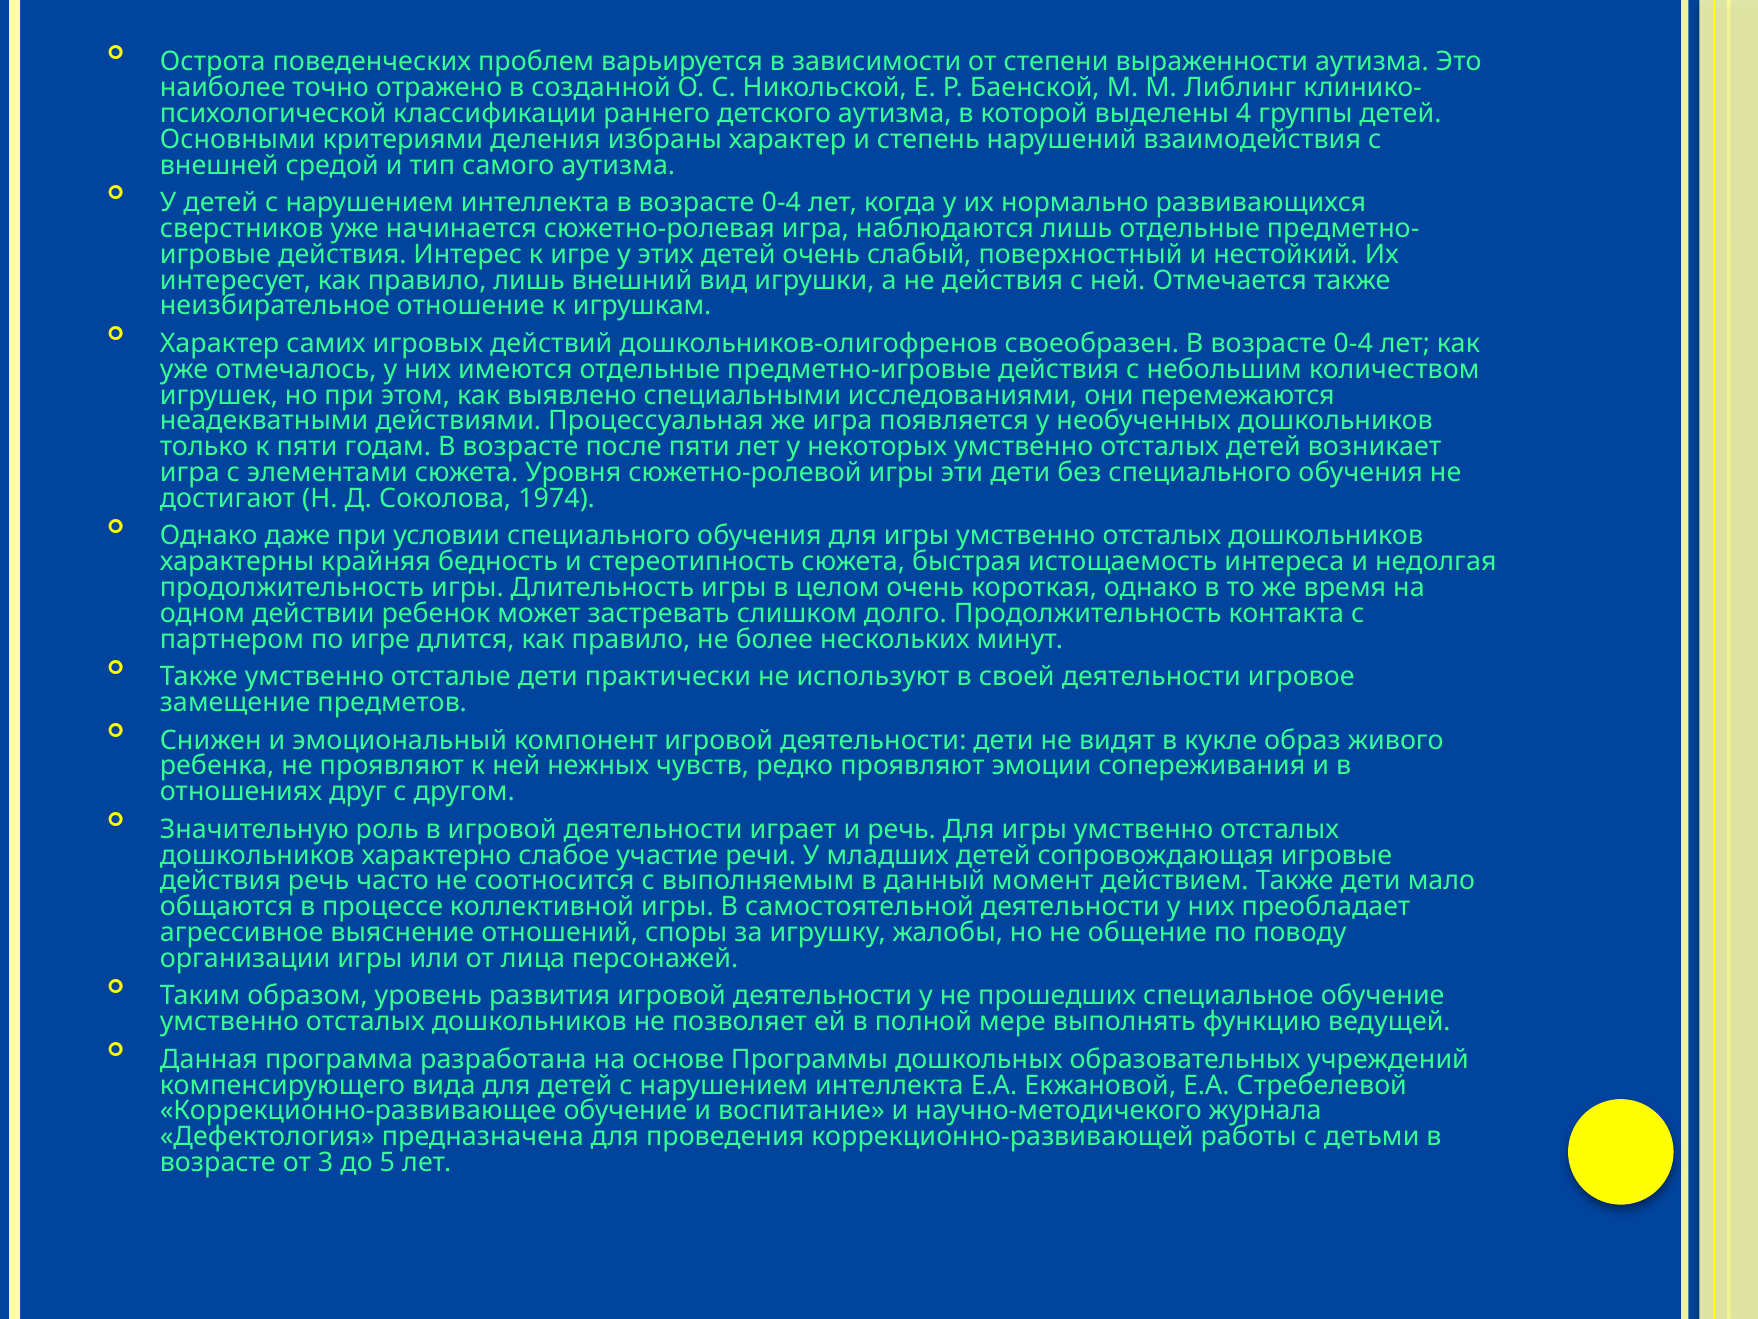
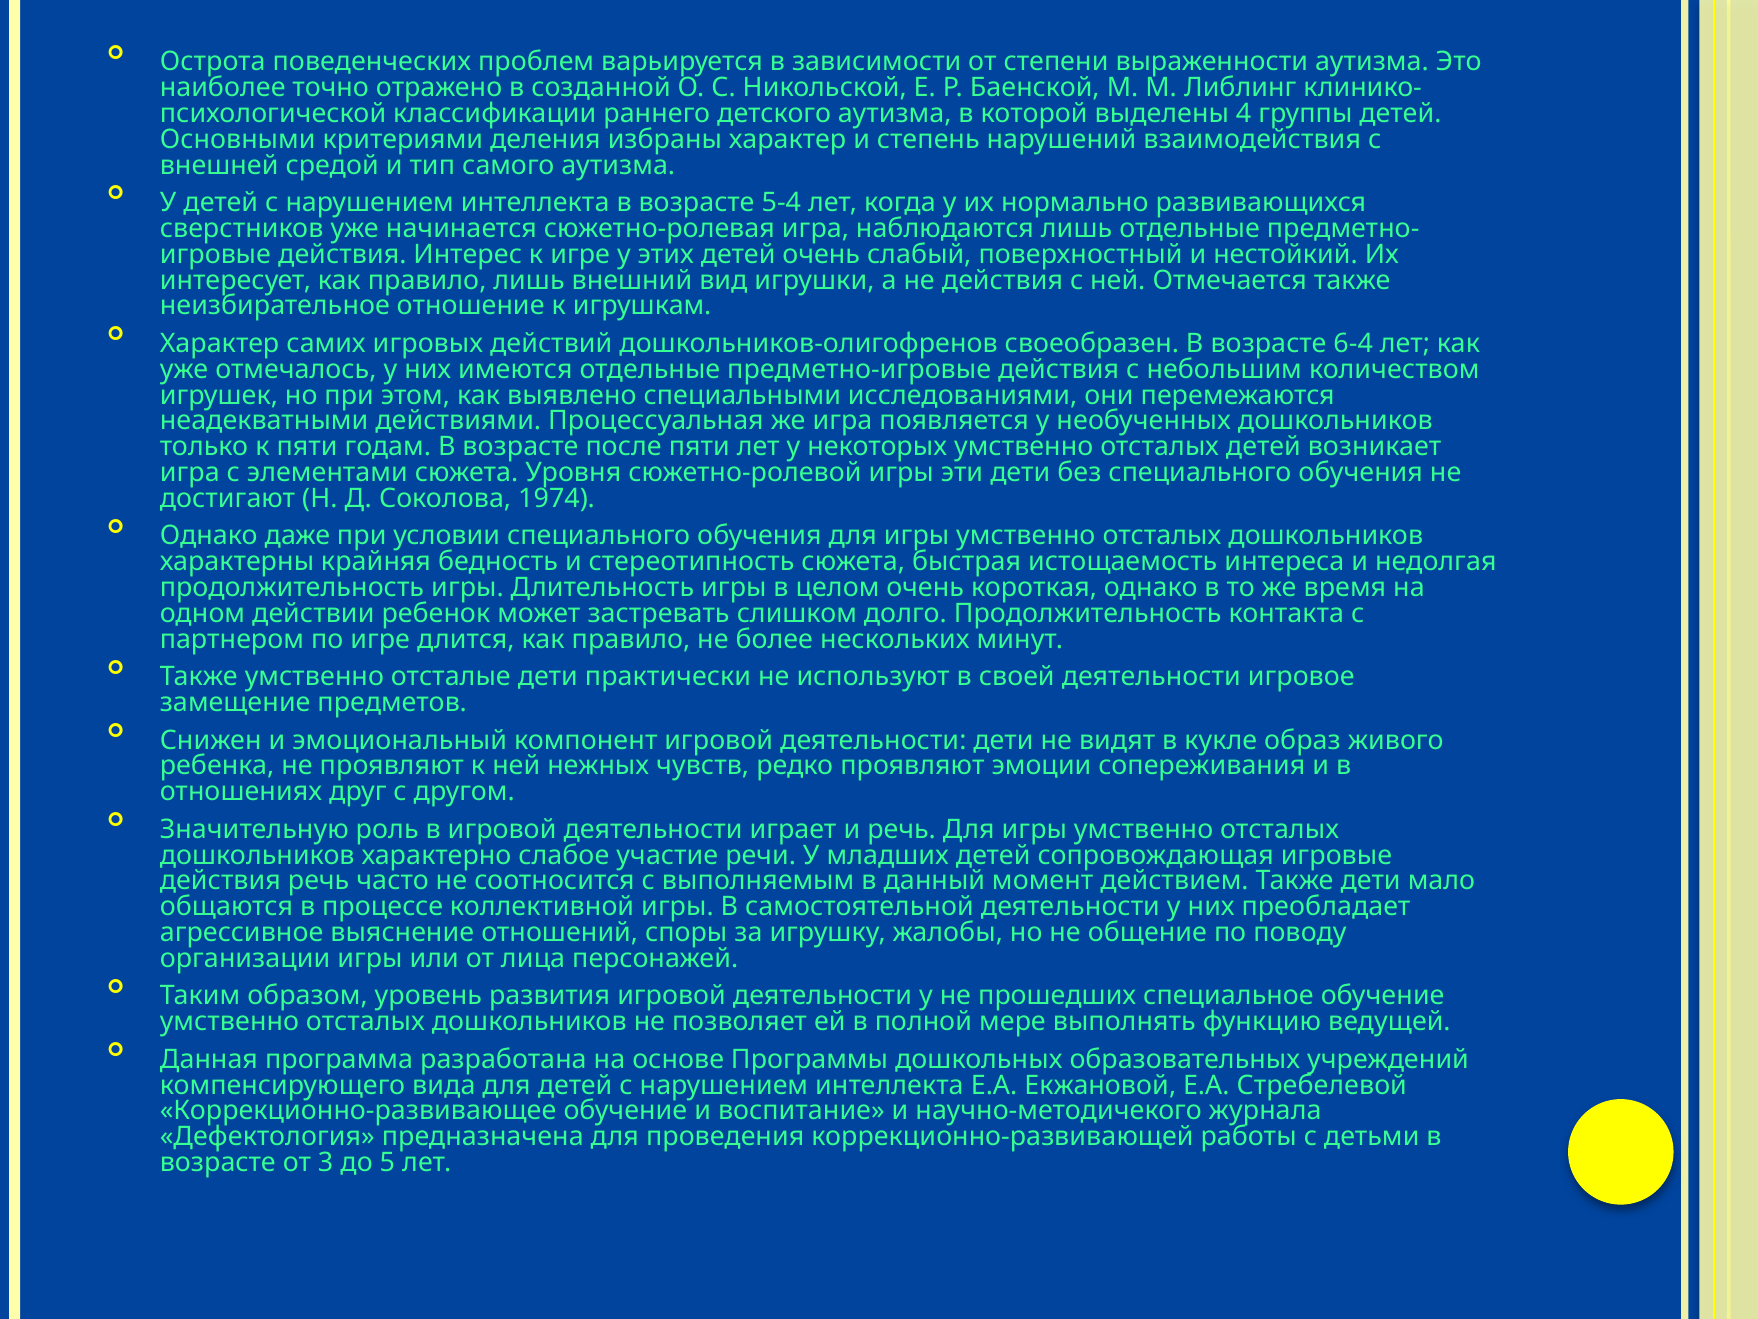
интеллекта в возрасте 0-4: 0-4 -> 5-4
своеобразен В возрасте 0-4: 0-4 -> 6-4
